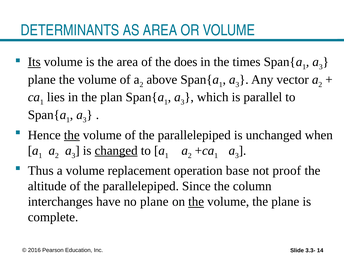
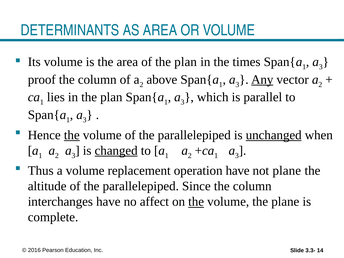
Its underline: present -> none
of the does: does -> plan
plane at (42, 80): plane -> proof
volume at (97, 80): volume -> column
Any underline: none -> present
unchanged underline: none -> present
operation base: base -> have
not proof: proof -> plane
no plane: plane -> affect
